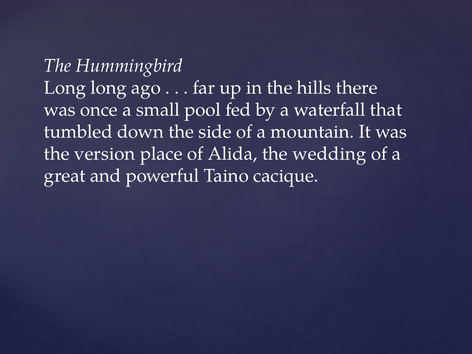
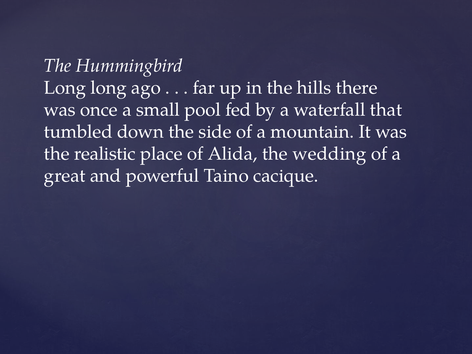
version: version -> realistic
